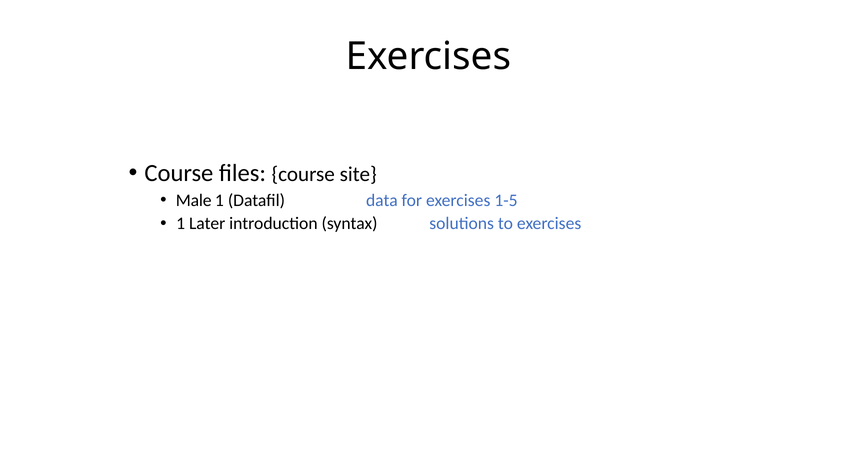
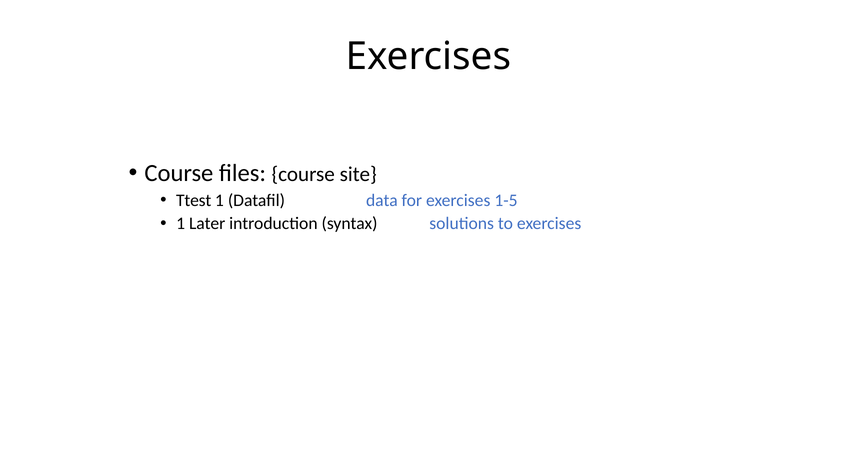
Male: Male -> Ttest
